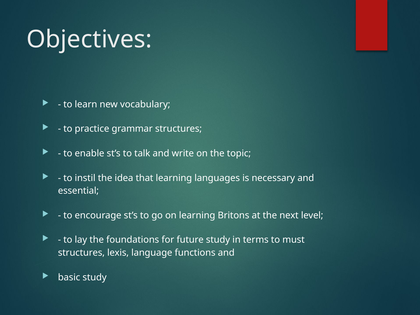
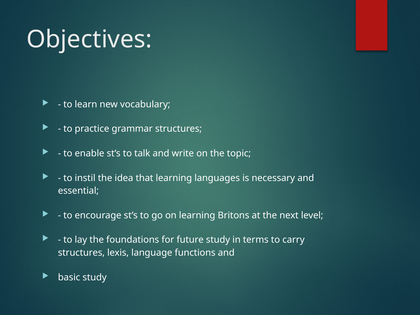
must: must -> carry
